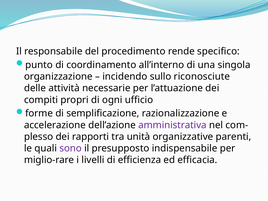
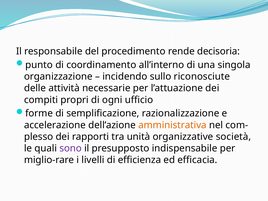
specifico: specifico -> decisoria
amministrativa colour: purple -> orange
parenti: parenti -> società
